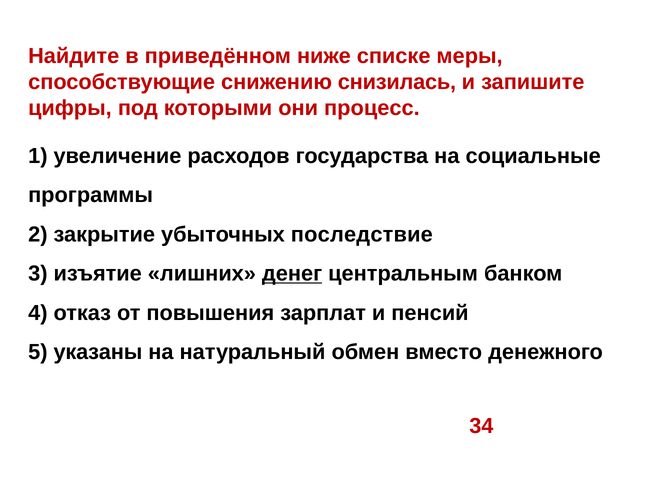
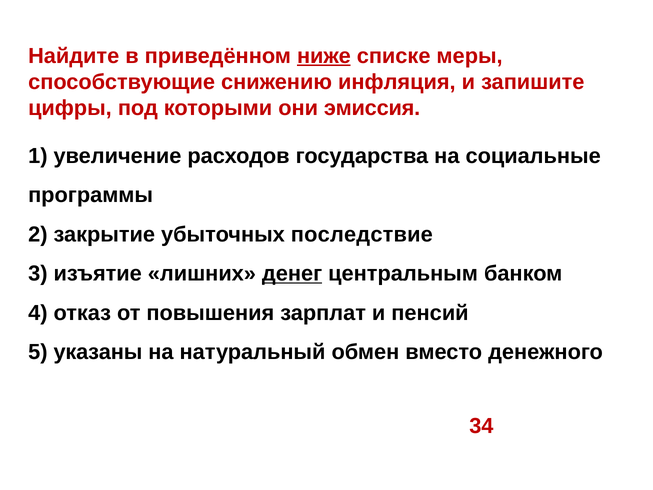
ниже underline: none -> present
снизилась: снизилась -> инфляция
процесс: процесс -> эмиссия
